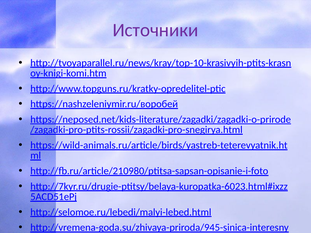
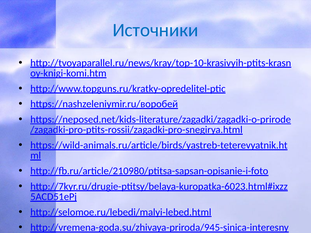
Источники colour: purple -> blue
